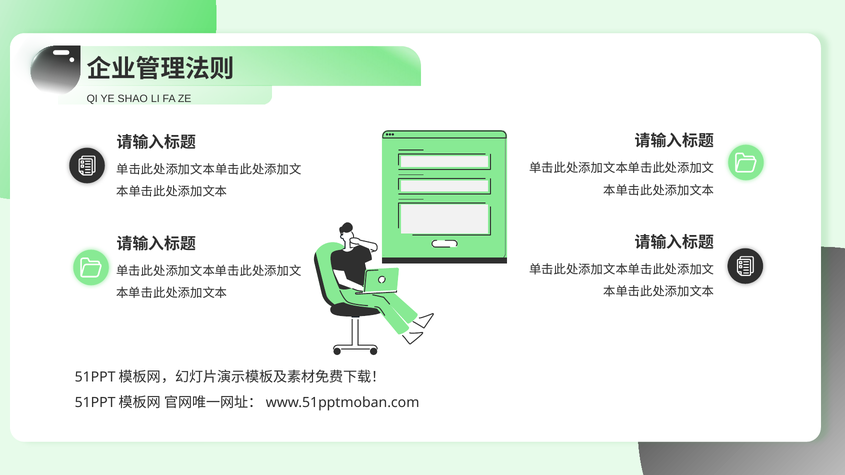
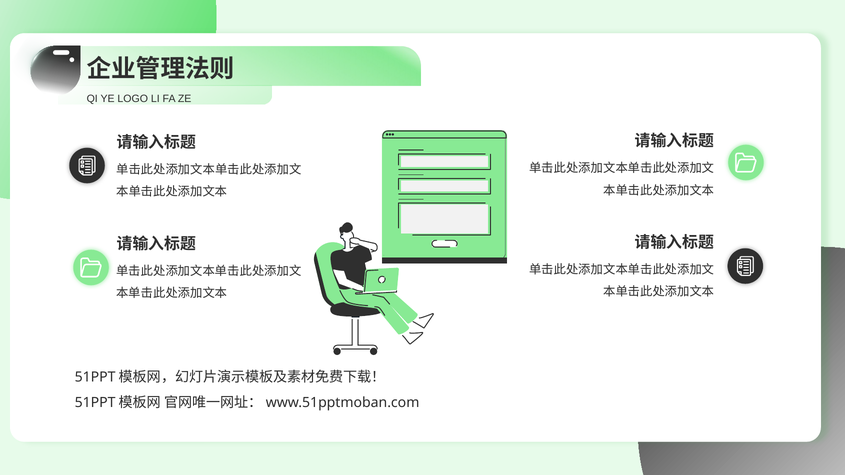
SHAO: SHAO -> LOGO
